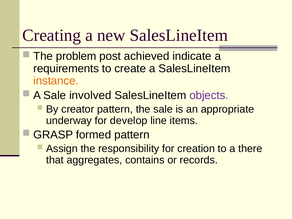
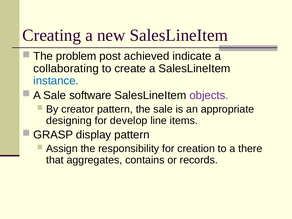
requirements: requirements -> collaborating
instance colour: orange -> blue
involved: involved -> software
underway: underway -> designing
formed: formed -> display
